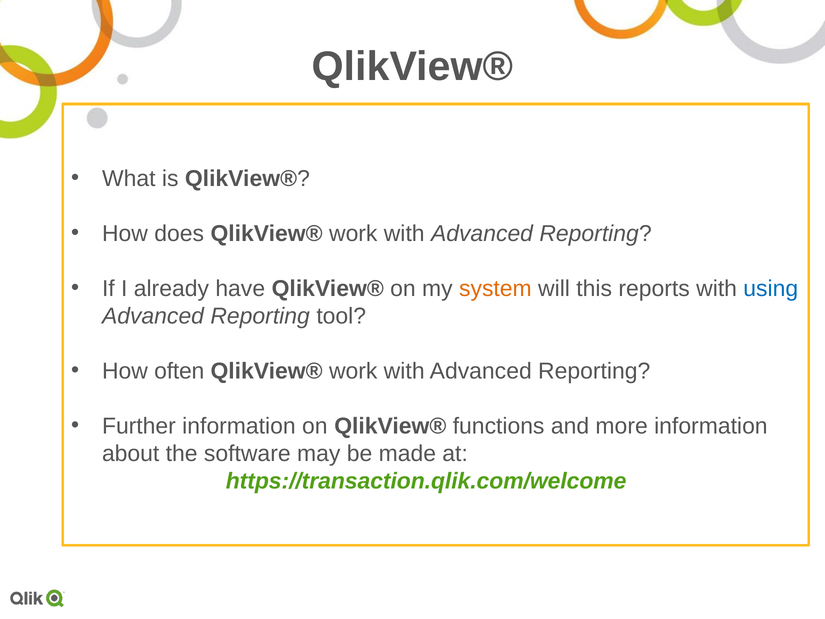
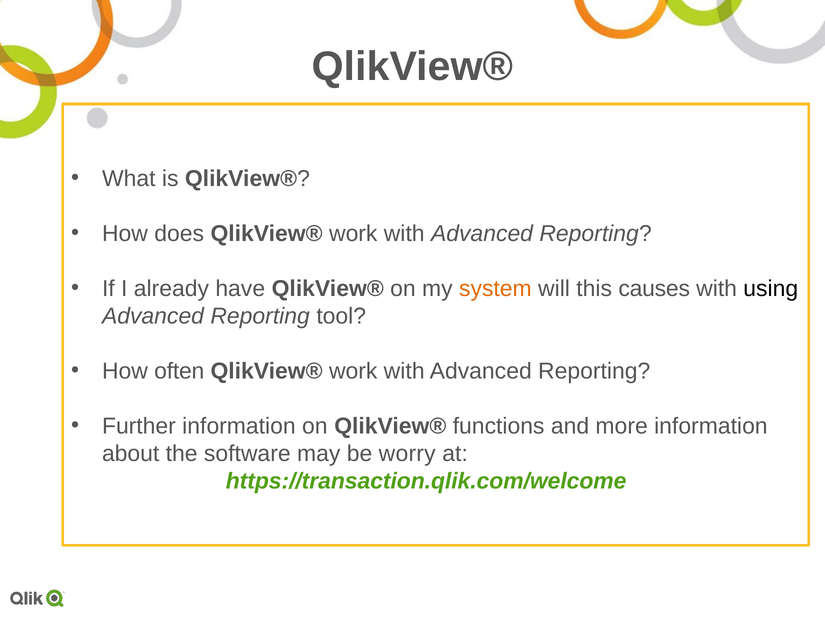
reports: reports -> causes
using colour: blue -> black
made: made -> worry
